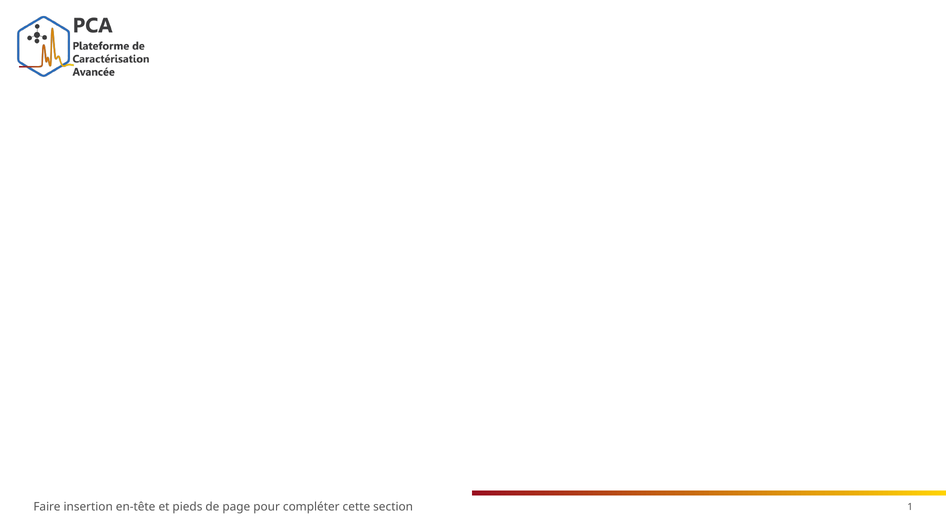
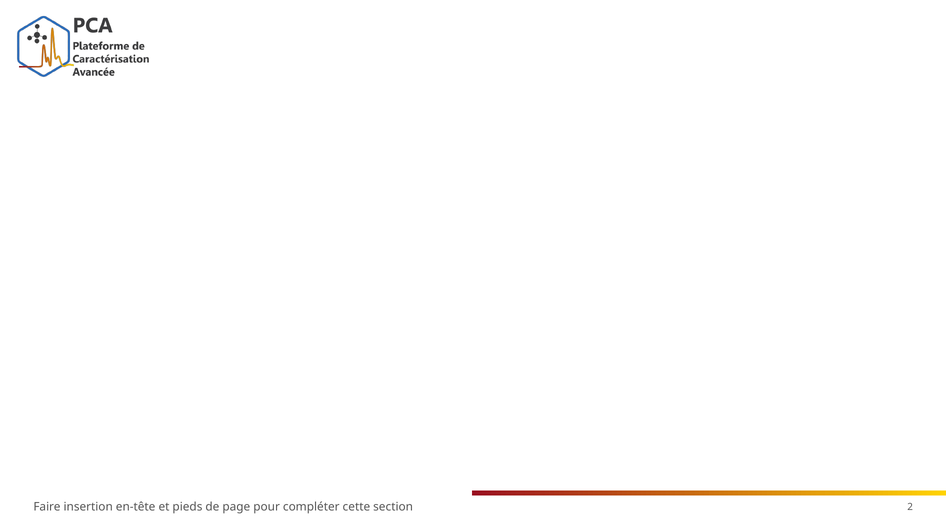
1: 1 -> 2
